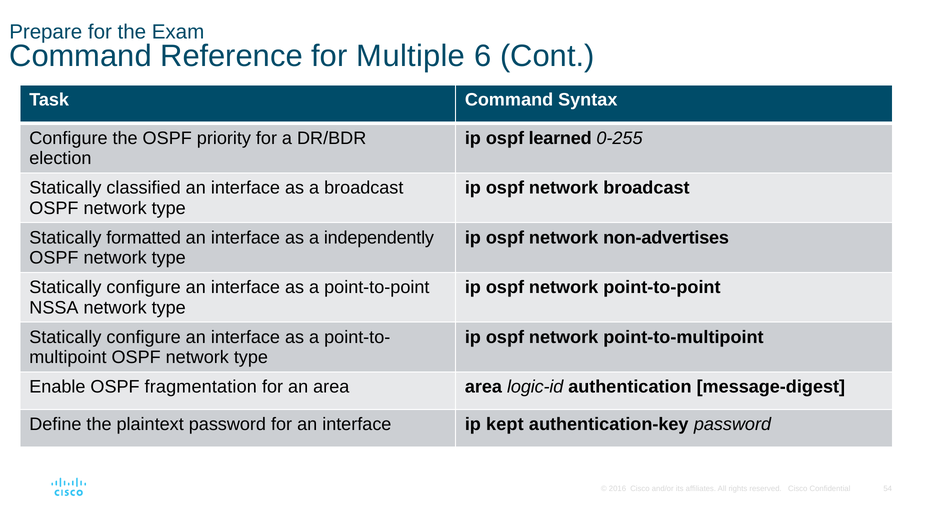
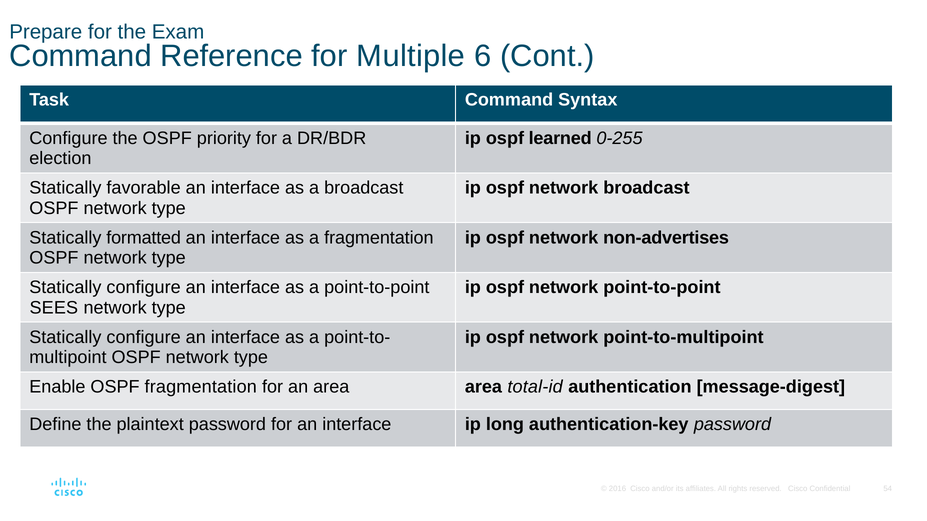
classified: classified -> favorable
a independently: independently -> fragmentation
NSSA: NSSA -> SEES
logic-id: logic-id -> total-id
kept: kept -> long
